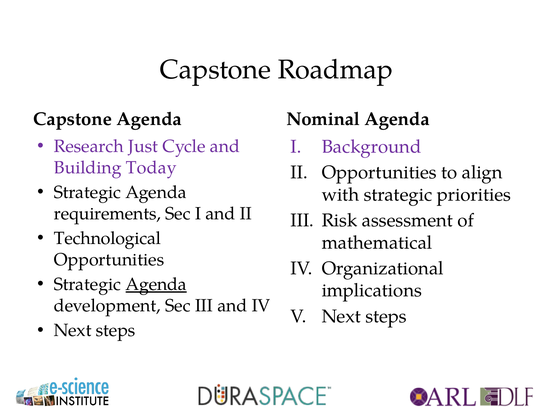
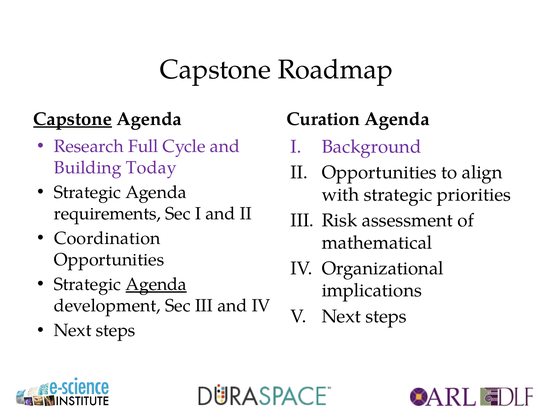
Capstone at (73, 119) underline: none -> present
Nominal: Nominal -> Curation
Just: Just -> Full
Technological: Technological -> Coordination
